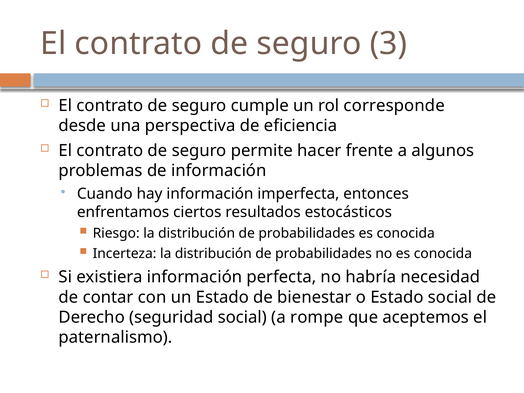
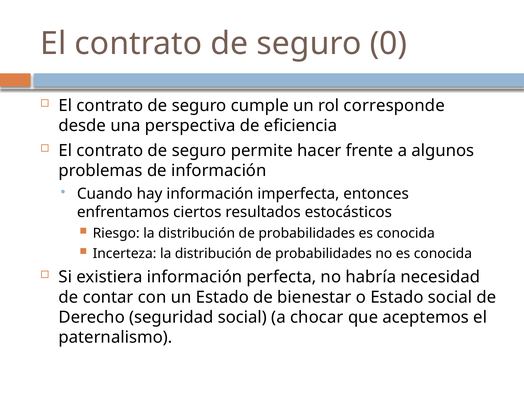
3: 3 -> 0
rompe: rompe -> chocar
